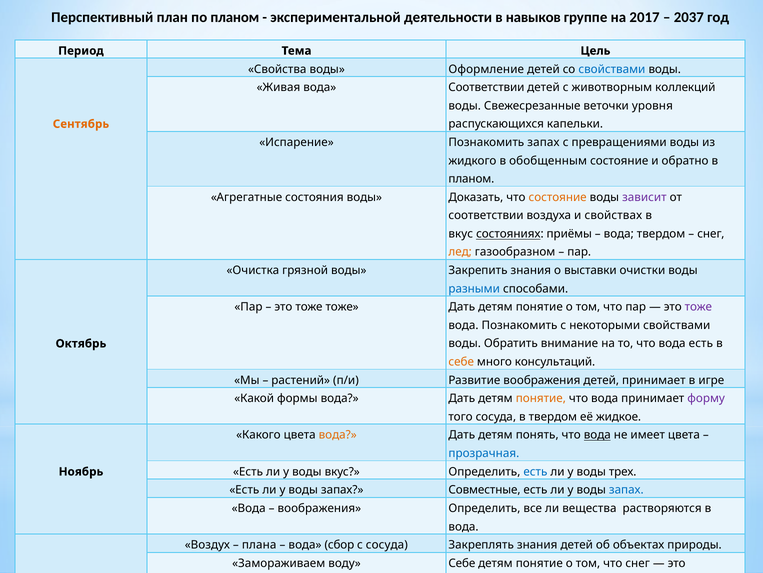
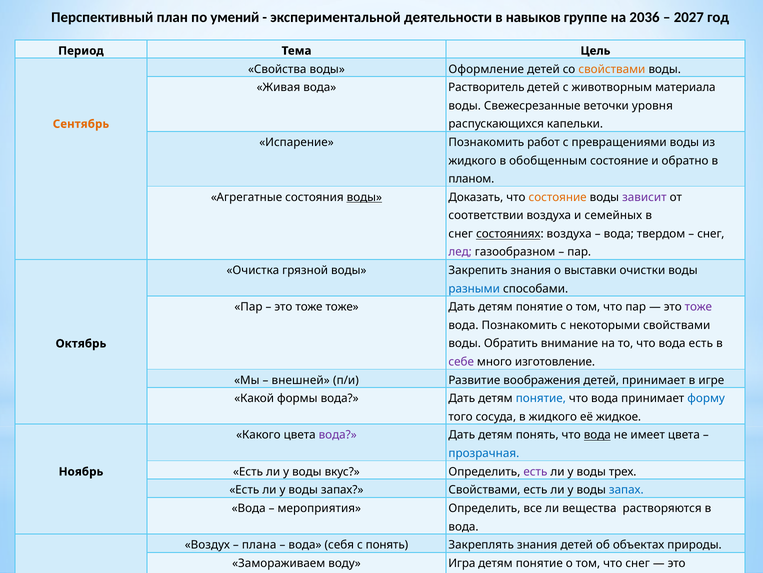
по планом: планом -> умений
2017: 2017 -> 2036
2037: 2037 -> 2027
свойствами at (612, 69) colour: blue -> orange
вода Соответствии: Соответствии -> Растворитель
коллекций: коллекций -> материала
Познакомить запах: запах -> работ
воды at (364, 197) underline: none -> present
и свойствах: свойствах -> семейных
вкус at (461, 234): вкус -> снег
состояниях приёмы: приёмы -> воздуха
лед colour: orange -> purple
себе at (461, 361) colour: orange -> purple
консультаций: консультаций -> изготовление
растений at (301, 380): растений -> внешней
понятие at (541, 398) colour: orange -> blue
форму colour: purple -> blue
в твердом: твердом -> жидкого
вода at (338, 435) colour: orange -> purple
есть at (535, 471) colour: blue -> purple
запах Совместные: Совместные -> Свойствами
воображения at (319, 508): воображения -> мероприятия
сбор: сбор -> себя
с сосуда: сосуда -> понять
воду Себе: Себе -> Игра
